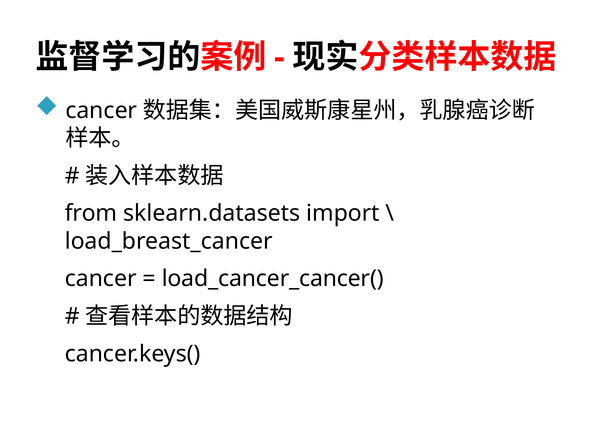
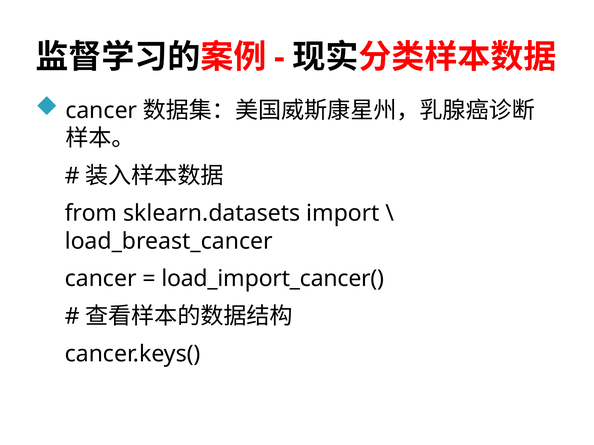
load_cancer_cancer(: load_cancer_cancer( -> load_import_cancer(
